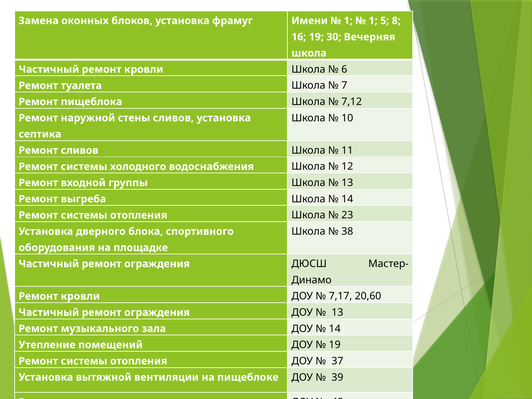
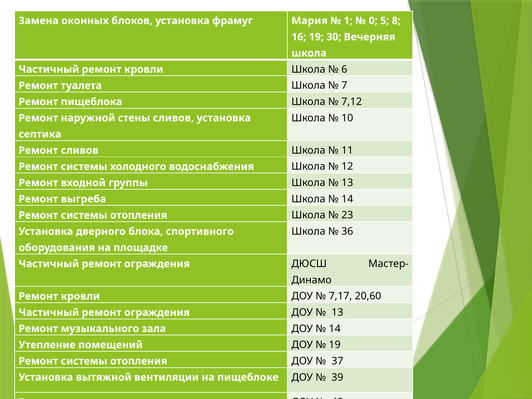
Имени: Имени -> Мария
1 at (373, 21): 1 -> 0
38: 38 -> 36
